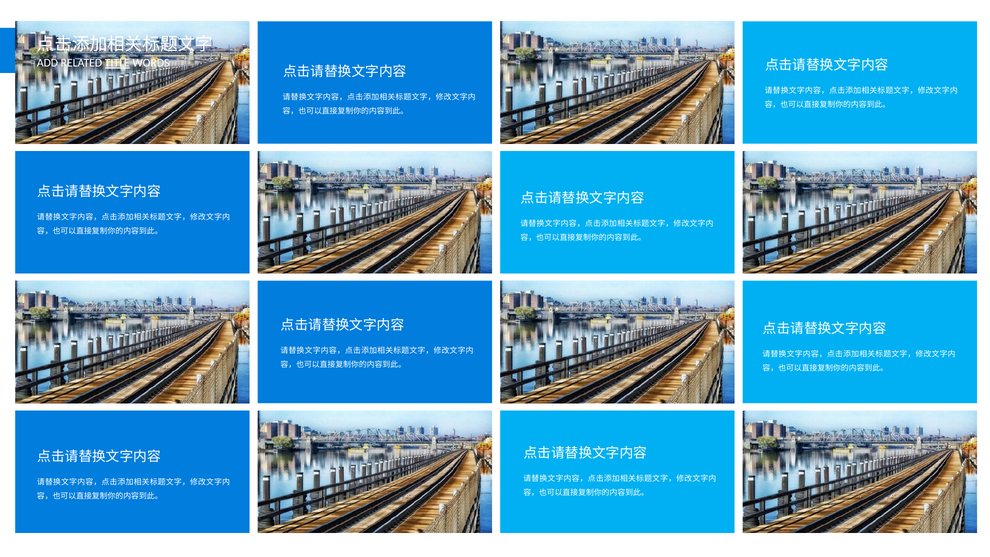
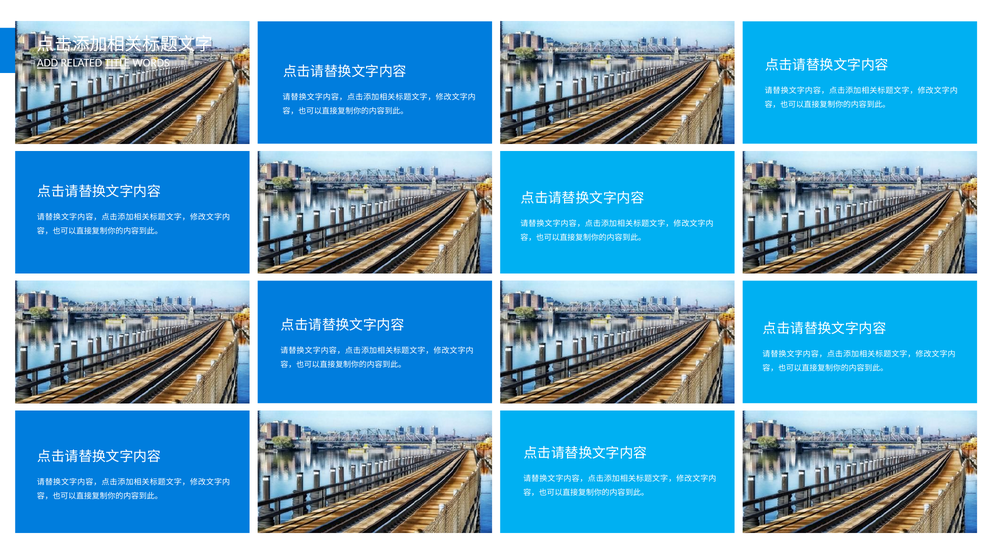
ADD underline: none -> present
